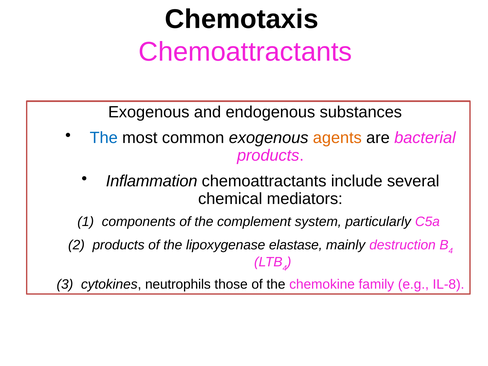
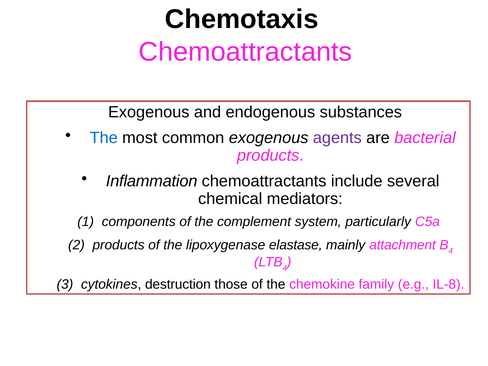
agents colour: orange -> purple
destruction: destruction -> attachment
neutrophils: neutrophils -> destruction
